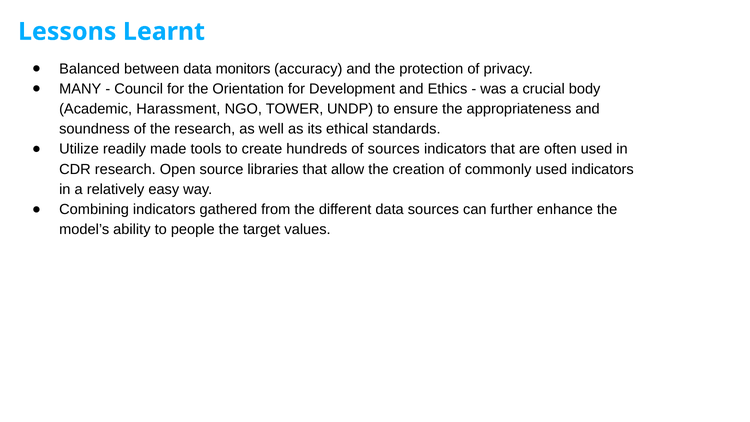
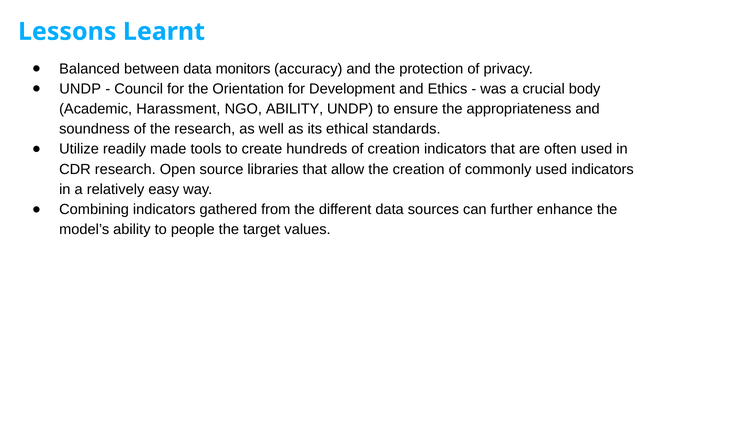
MANY at (80, 89): MANY -> UNDP
NGO TOWER: TOWER -> ABILITY
of sources: sources -> creation
